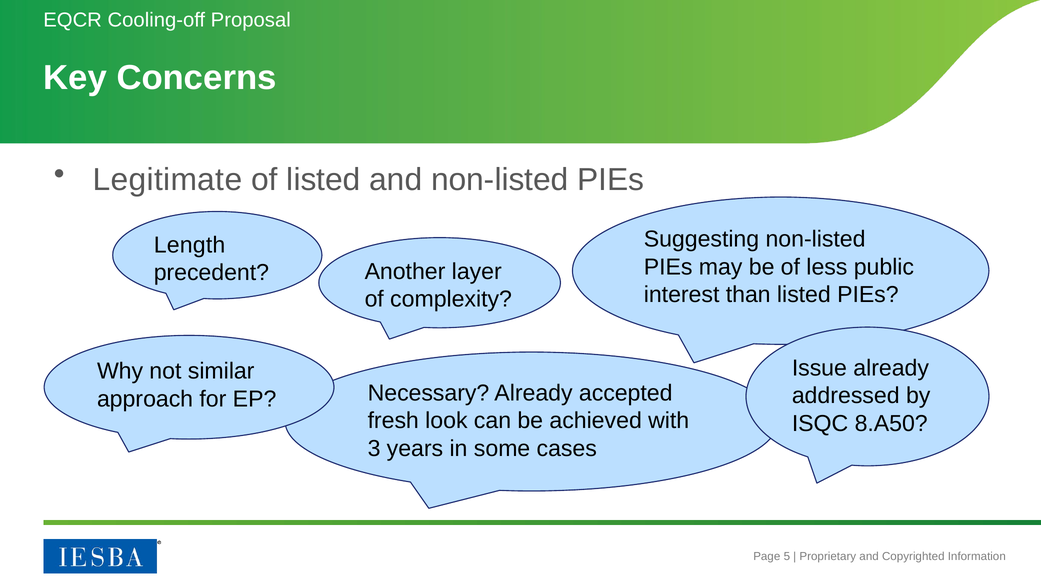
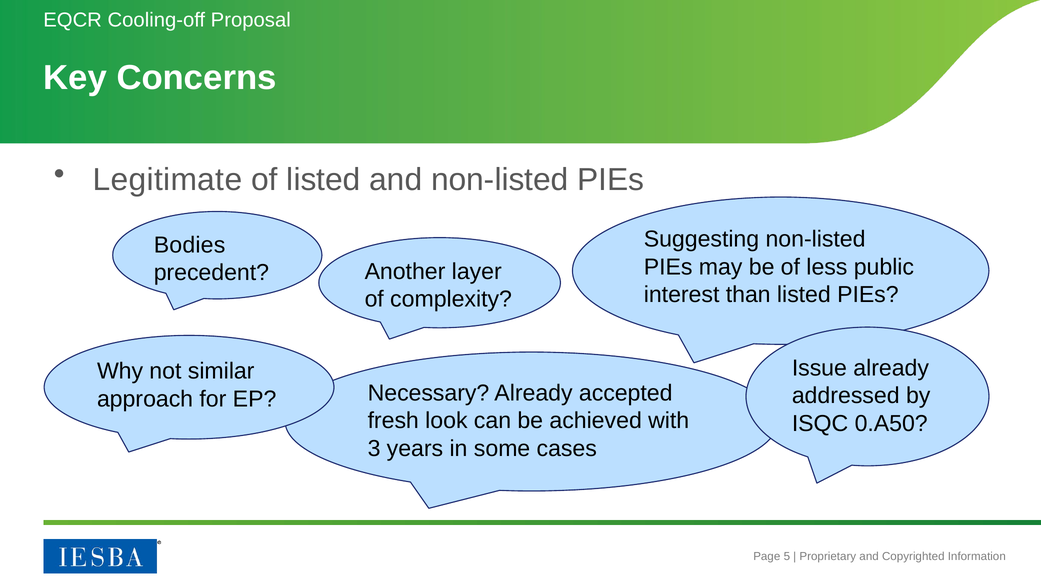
Length: Length -> Bodies
8.A50: 8.A50 -> 0.A50
